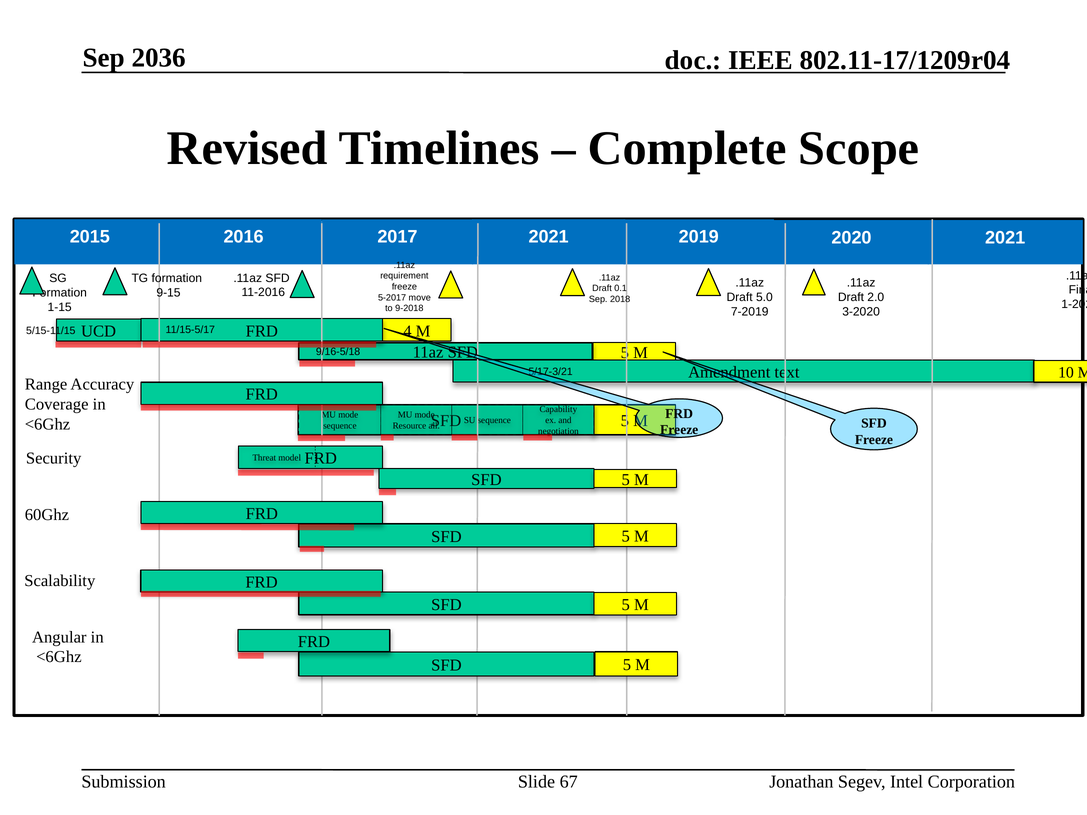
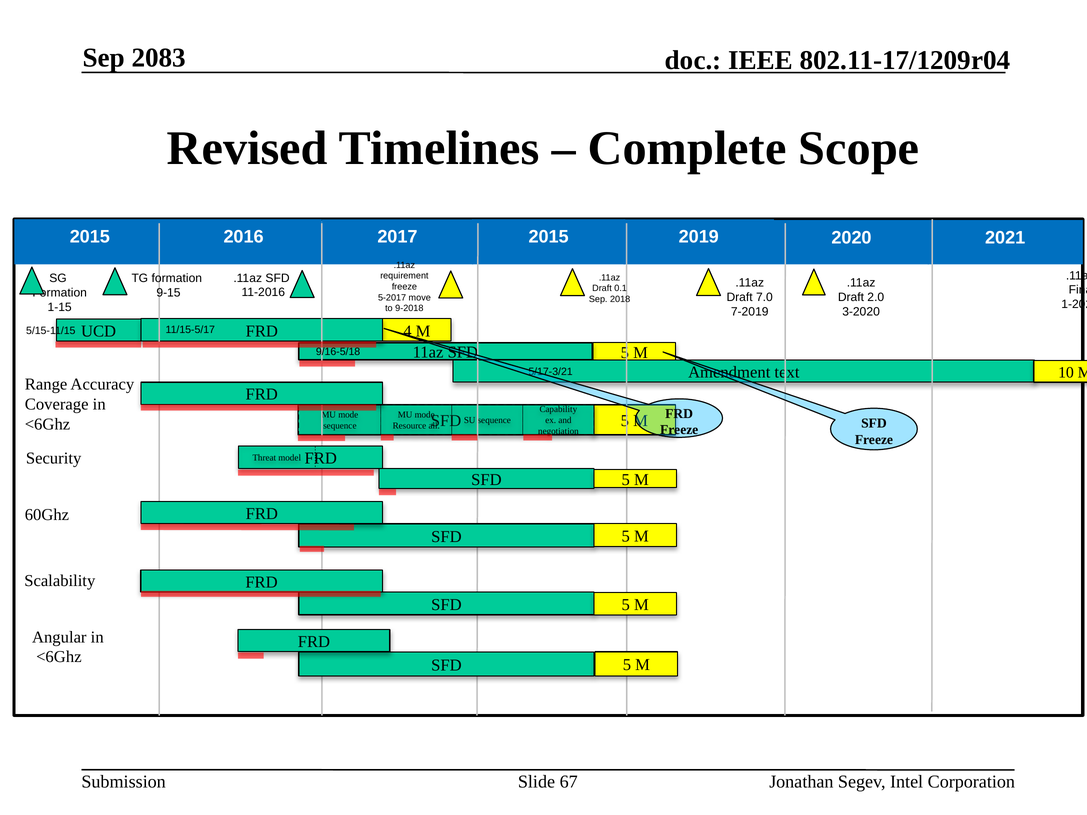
2036: 2036 -> 2083
2015 2021: 2021 -> 2015
5.0: 5.0 -> 7.0
